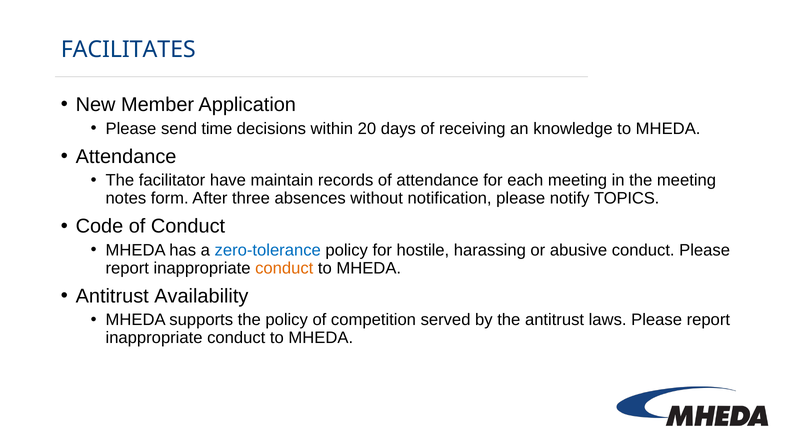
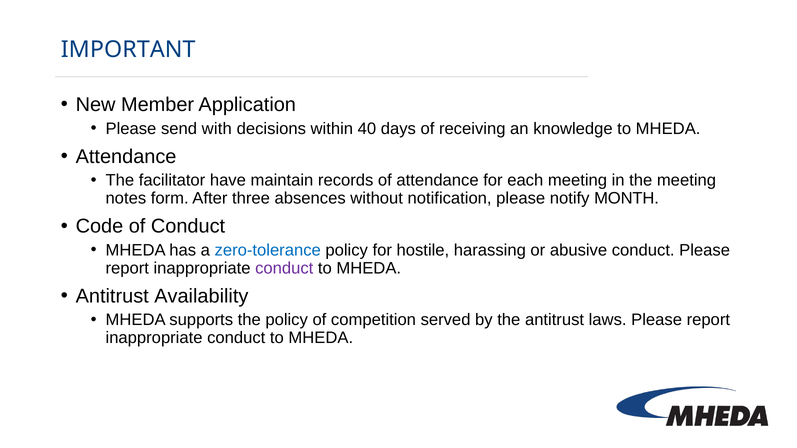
FACILITATES: FACILITATES -> IMPORTANT
time: time -> with
20: 20 -> 40
TOPICS: TOPICS -> MONTH
conduct at (284, 268) colour: orange -> purple
